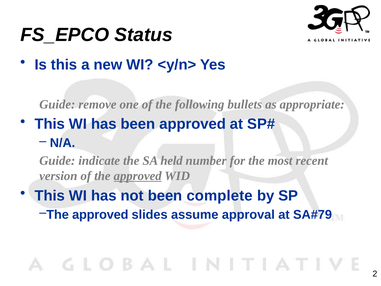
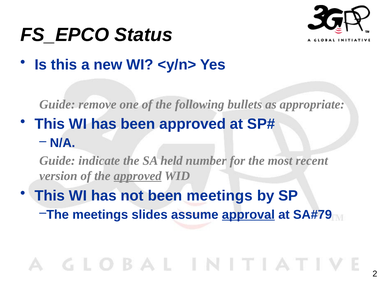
been complete: complete -> meetings
approved at (100, 214): approved -> meetings
approval underline: none -> present
